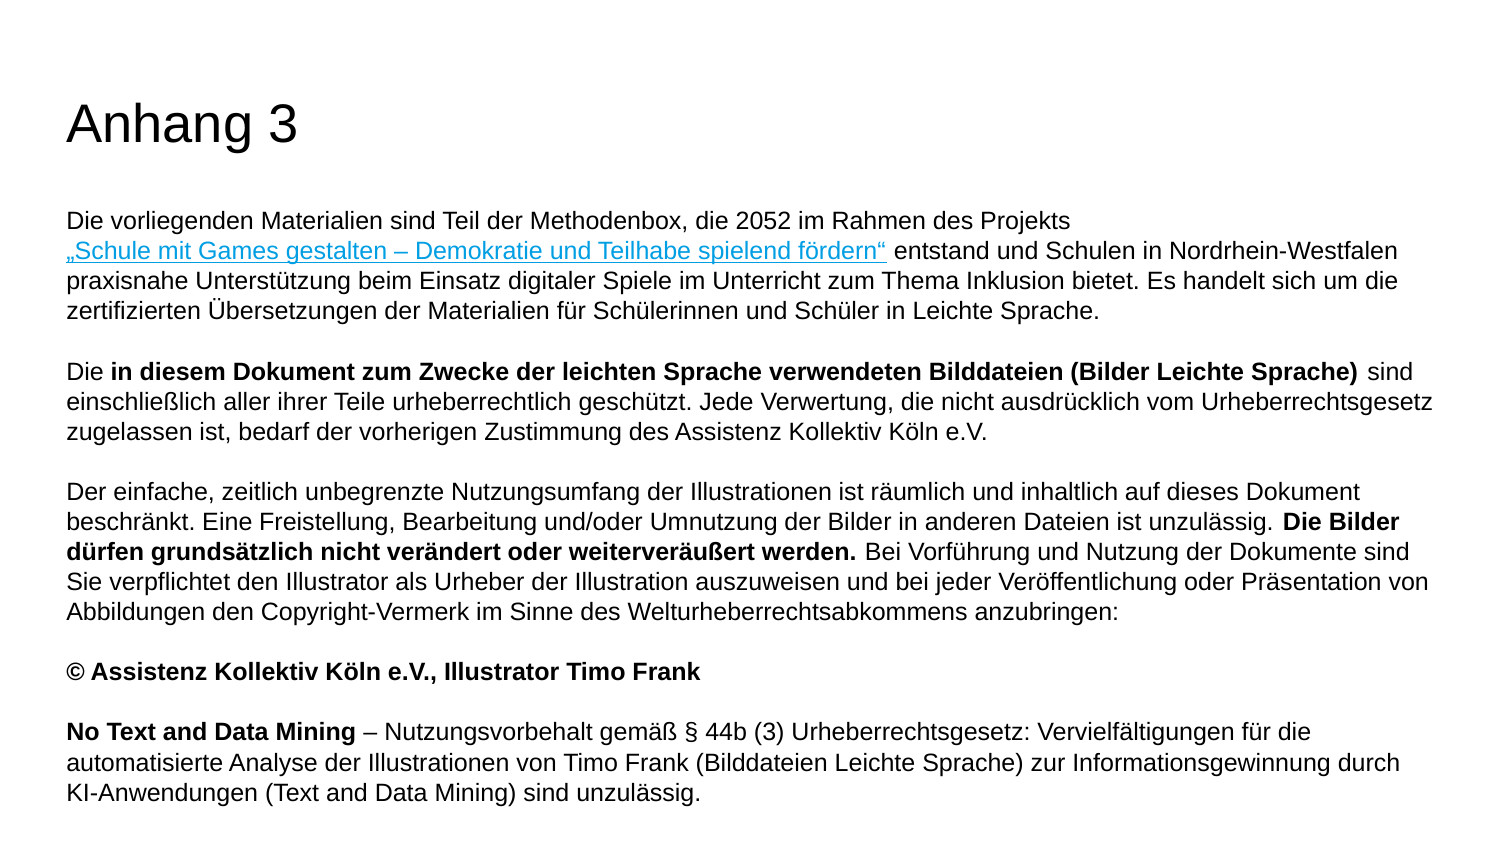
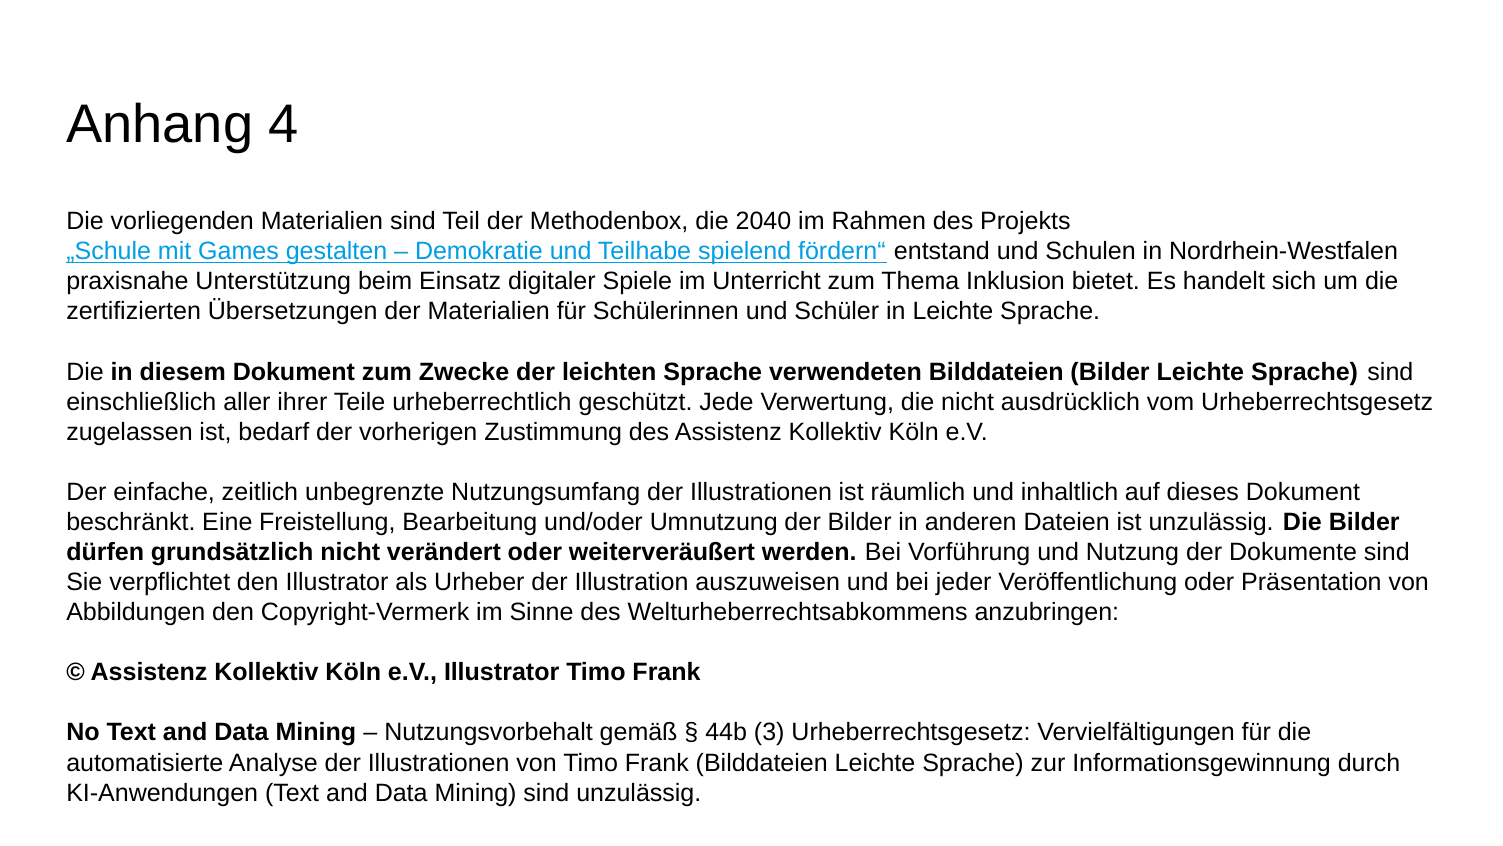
Anhang 3: 3 -> 4
2052: 2052 -> 2040
